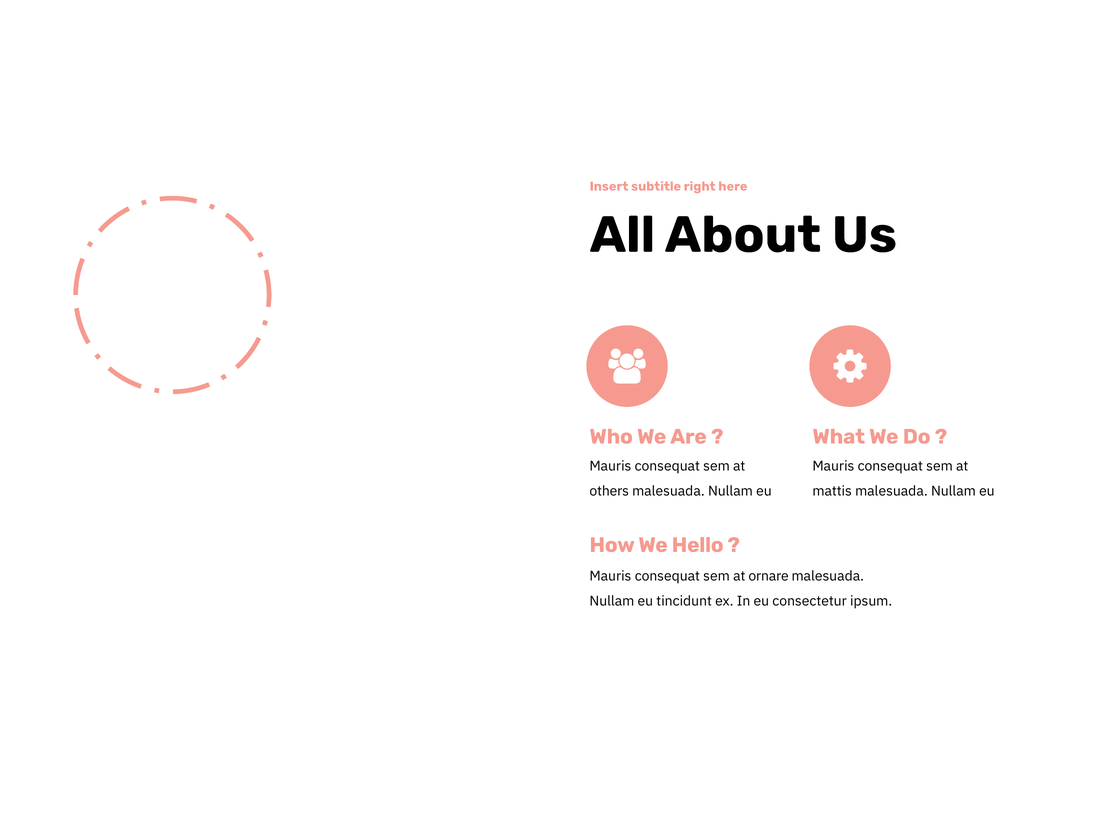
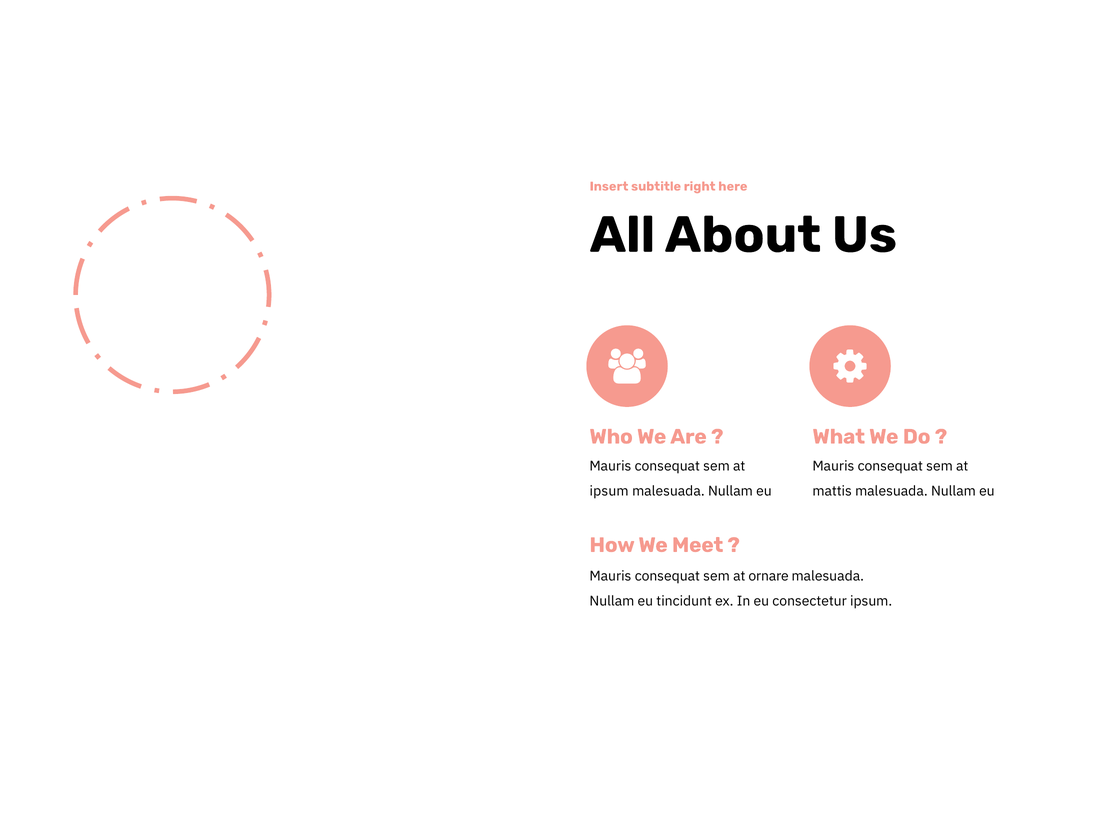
others at (609, 491): others -> ipsum
Hello: Hello -> Meet
